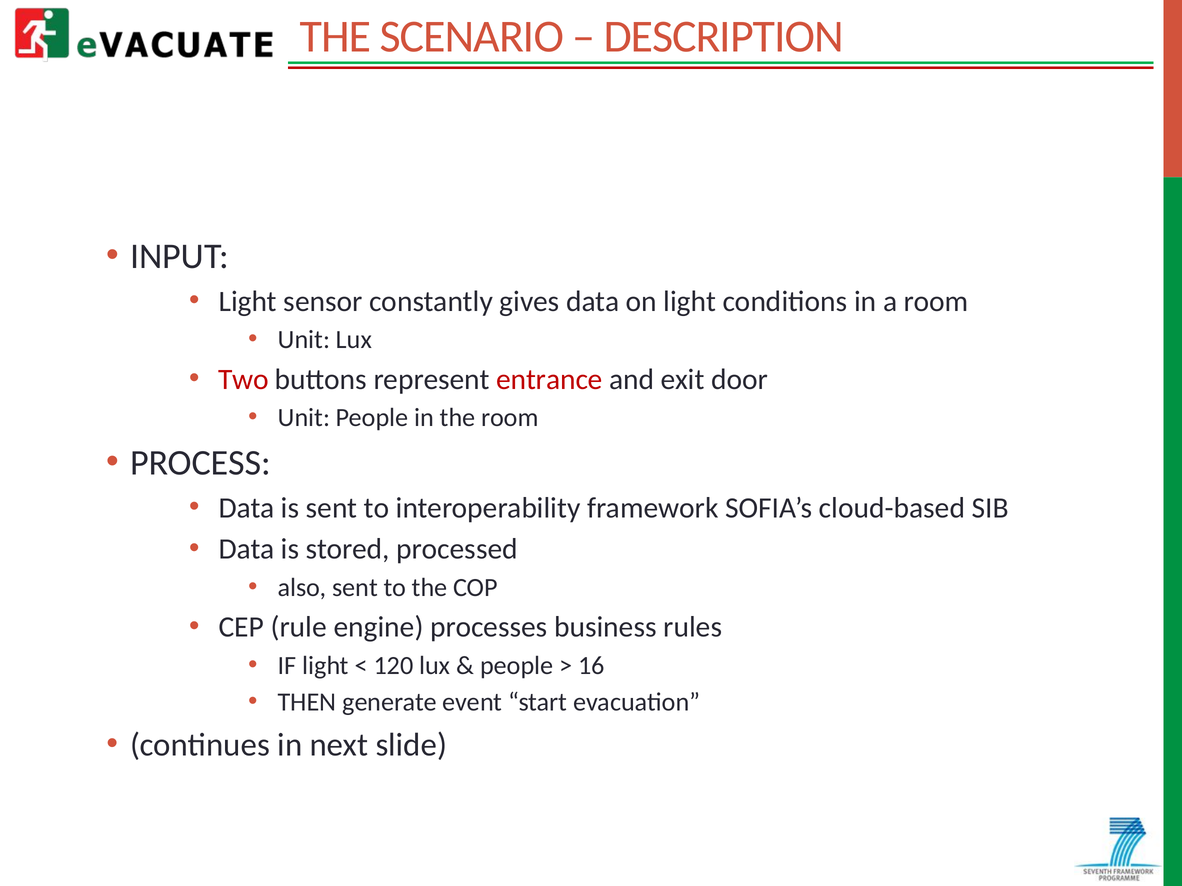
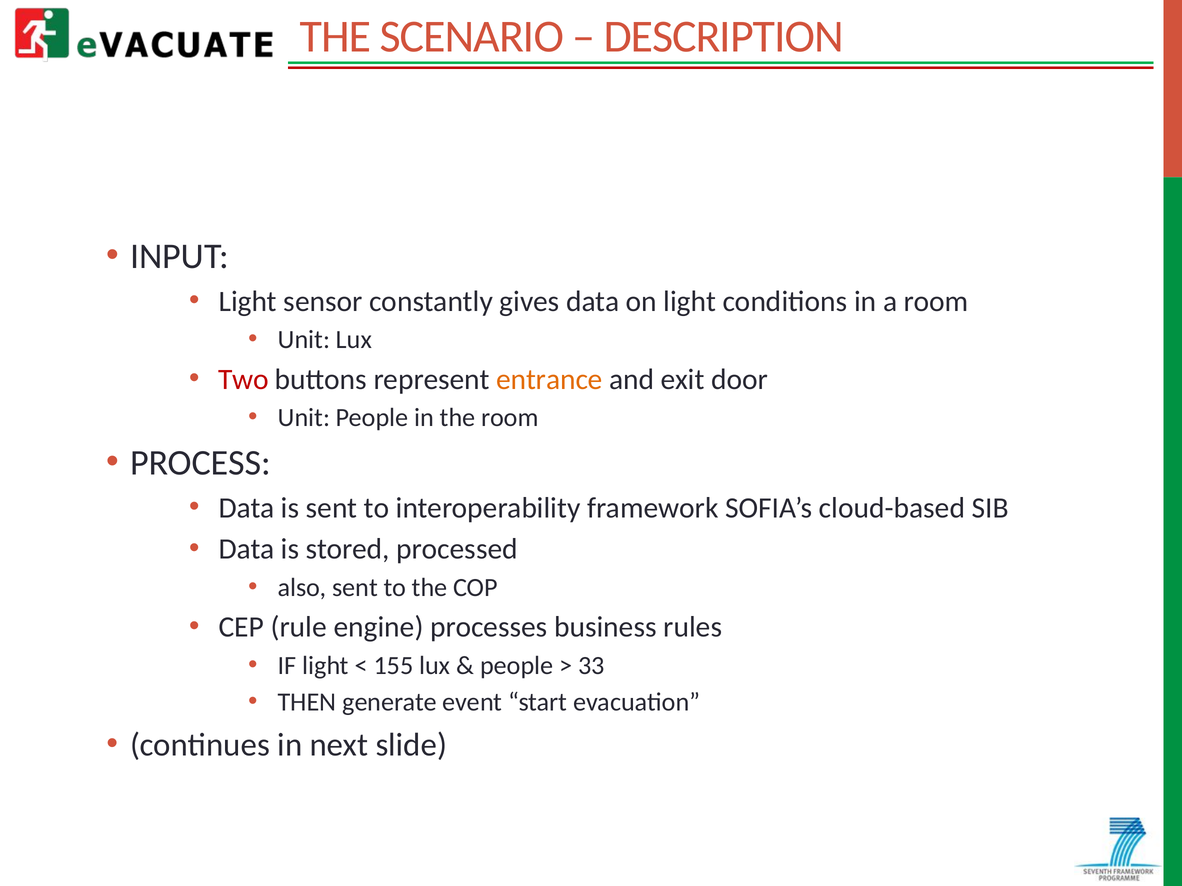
entrance colour: red -> orange
120: 120 -> 155
16: 16 -> 33
